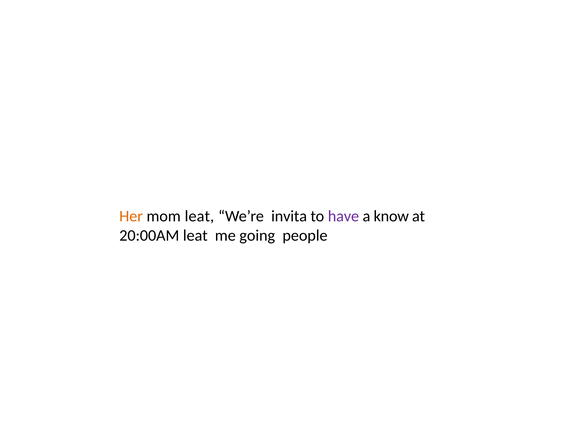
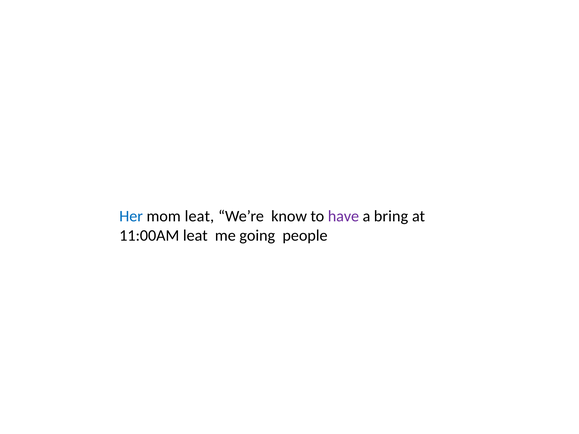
Her colour: orange -> blue
invita: invita -> know
know: know -> bring
20:00AM: 20:00AM -> 11:00AM
